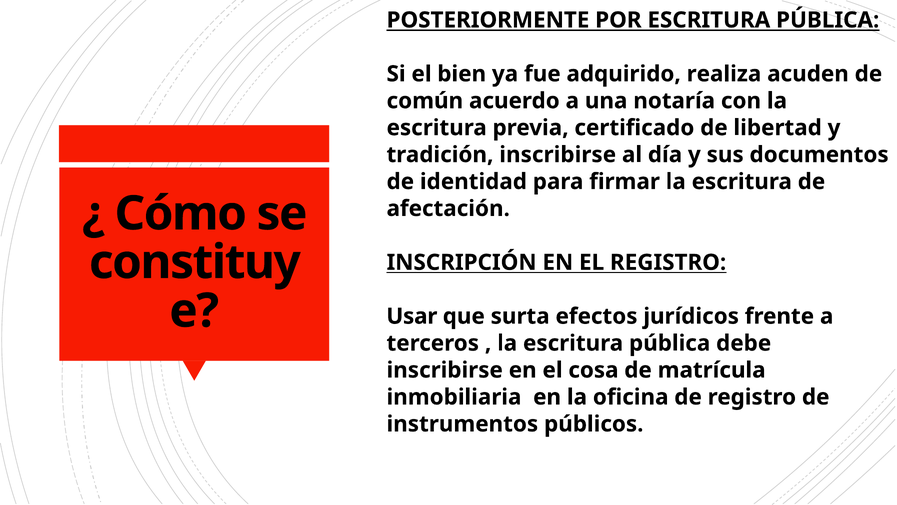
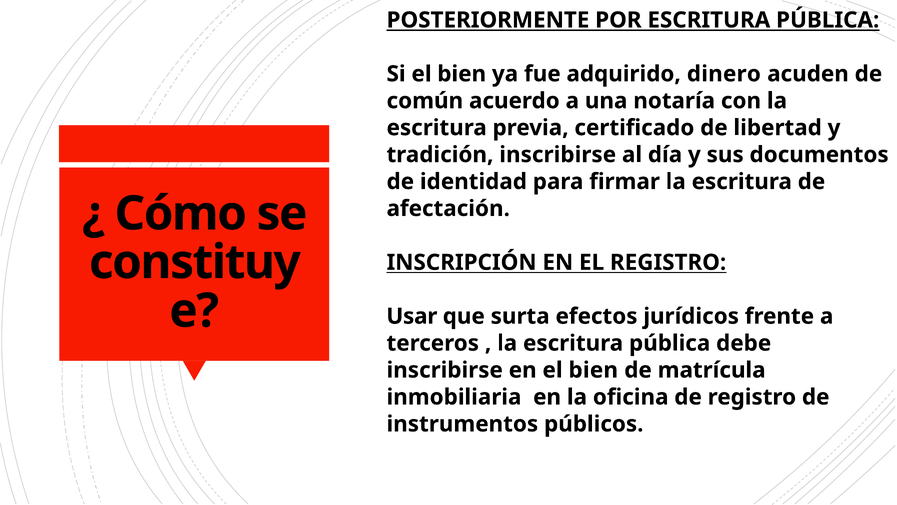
realiza: realiza -> dinero
en el cosa: cosa -> bien
